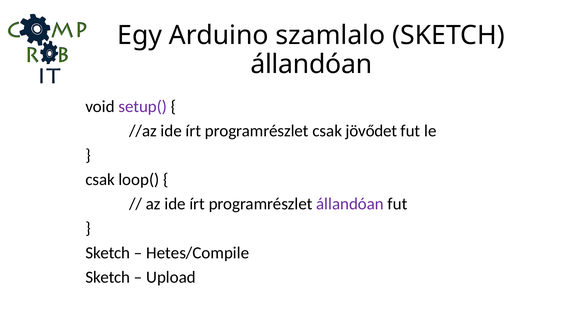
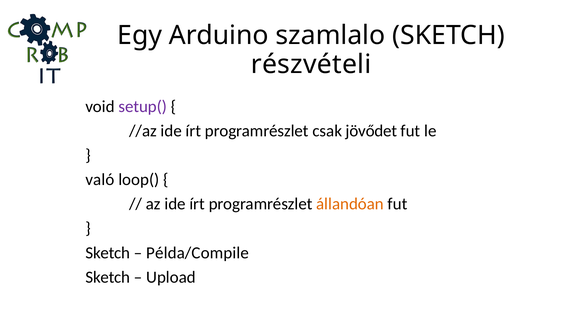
állandóan at (311, 64): állandóan -> részvételi
csak at (100, 180): csak -> való
állandóan at (350, 204) colour: purple -> orange
Hetes/Compile: Hetes/Compile -> Példa/Compile
